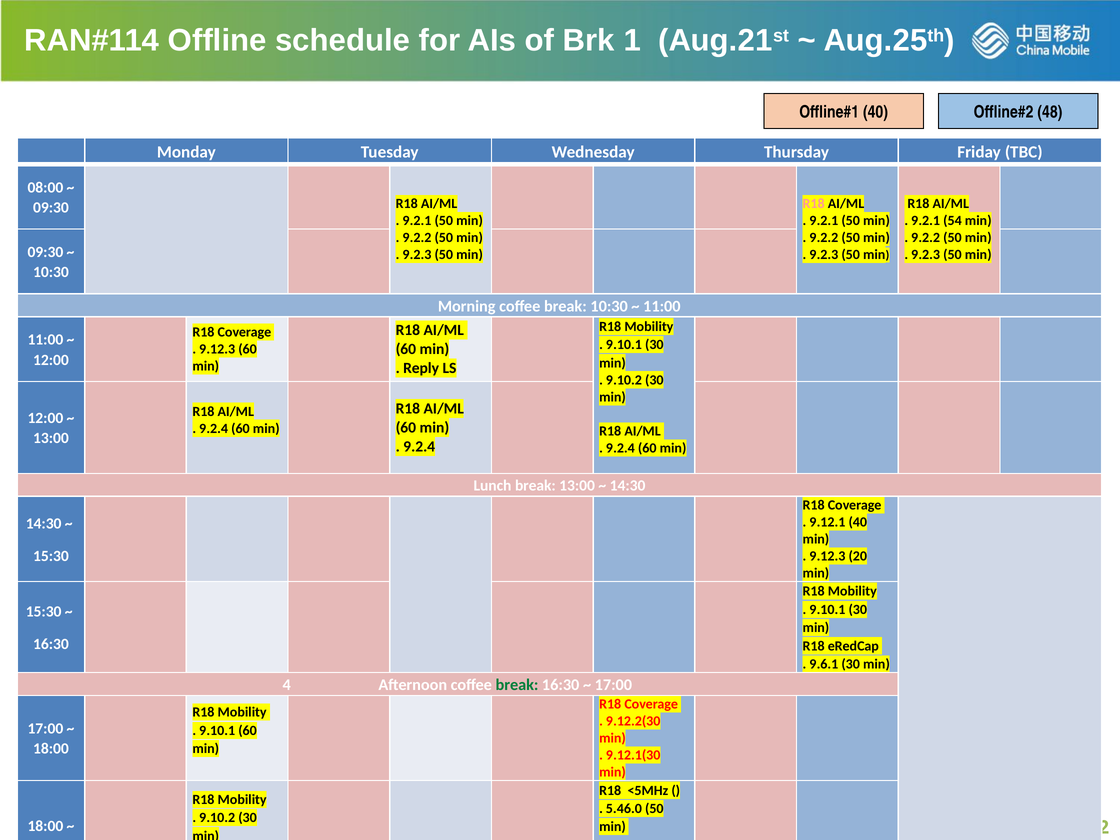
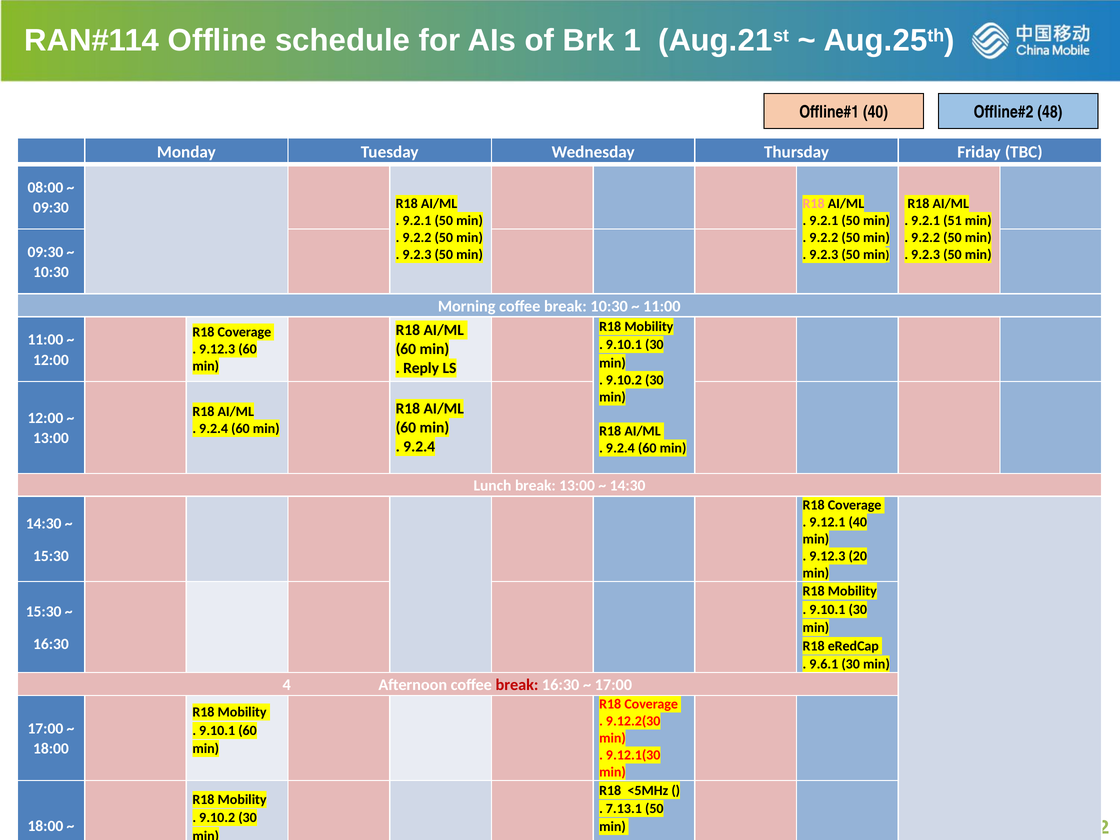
54: 54 -> 51
break at (517, 685) colour: green -> red
5.46.0: 5.46.0 -> 7.13.1
